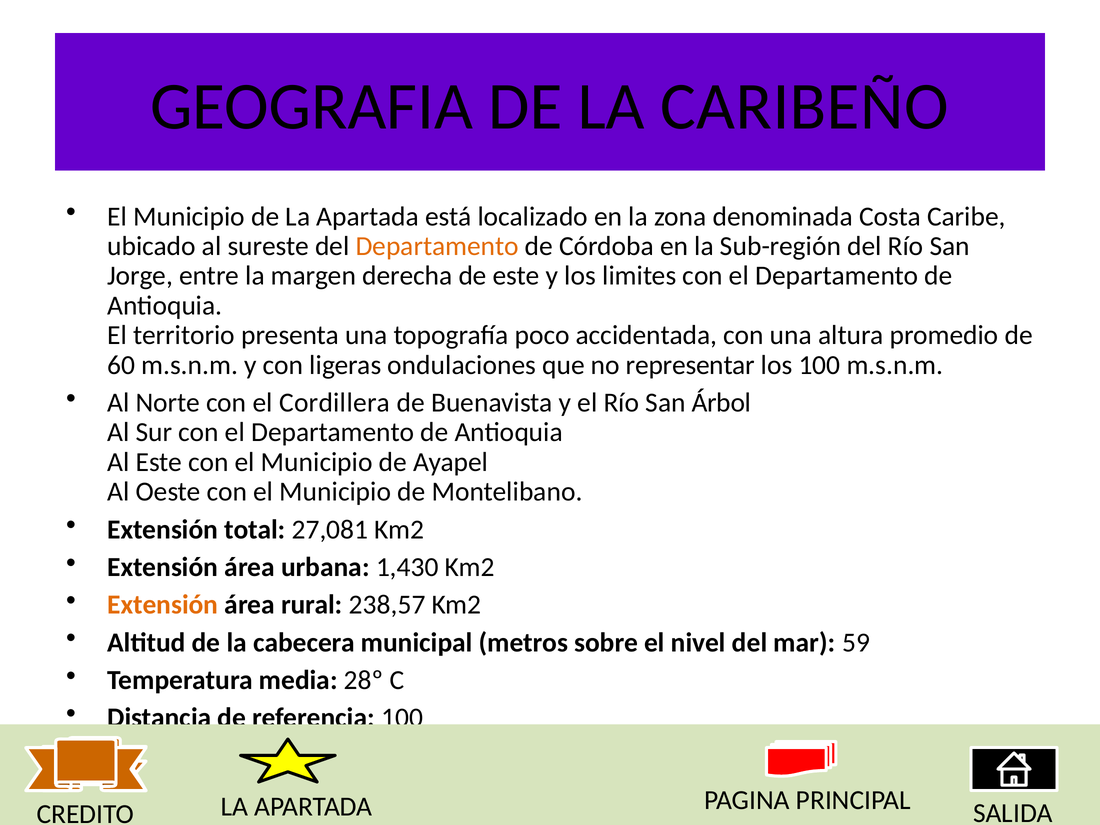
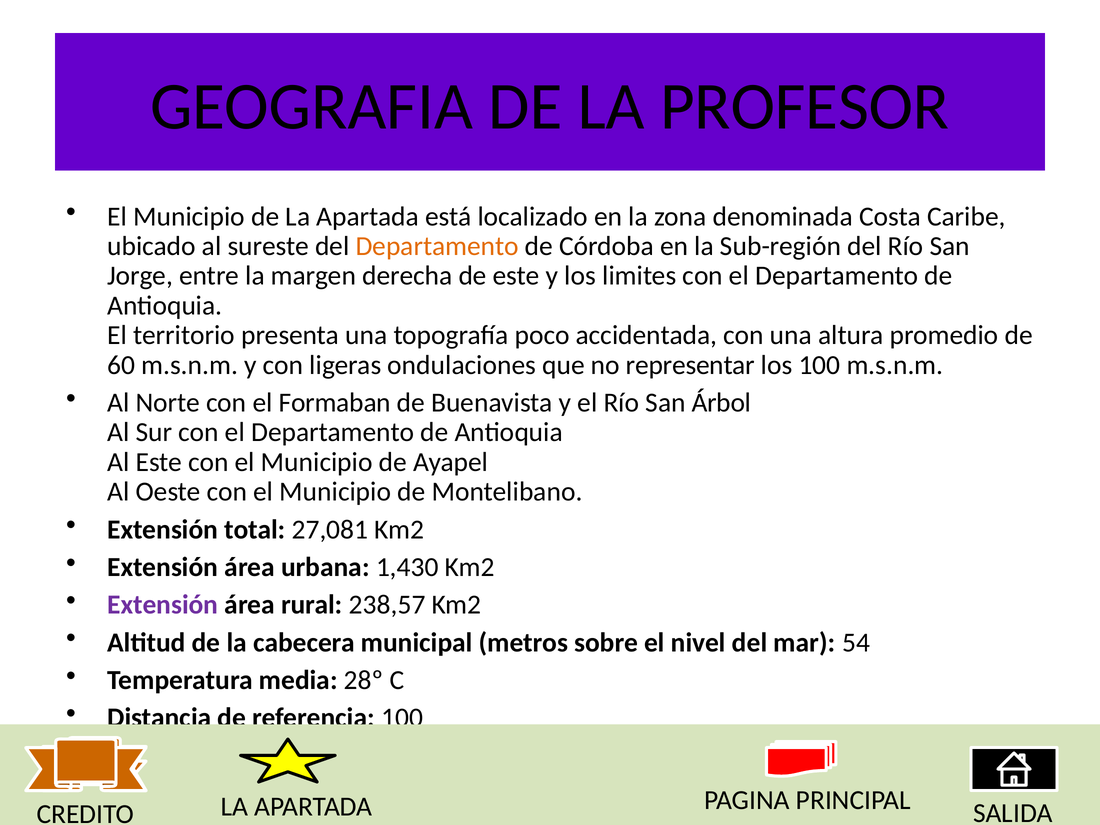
CARIBEÑO: CARIBEÑO -> PROFESOR
Cordillera: Cordillera -> Formaban
Extensión at (163, 605) colour: orange -> purple
59: 59 -> 54
